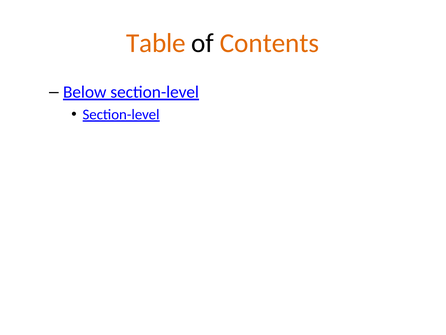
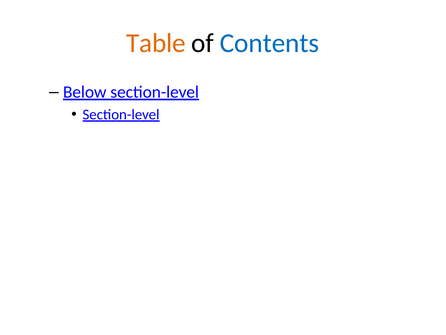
Contents colour: orange -> blue
